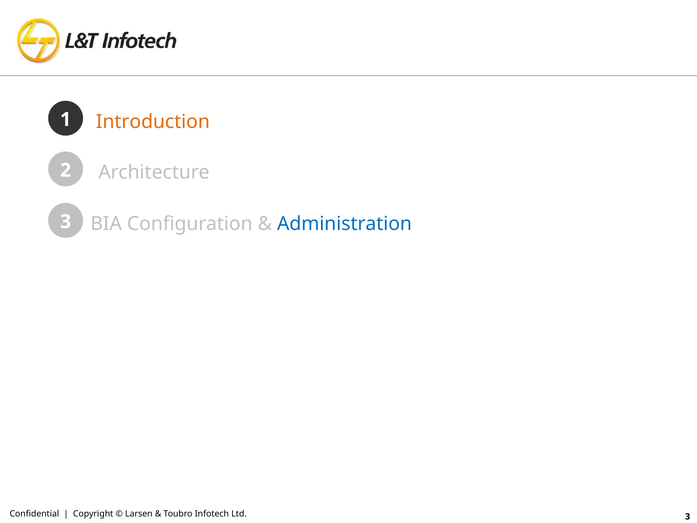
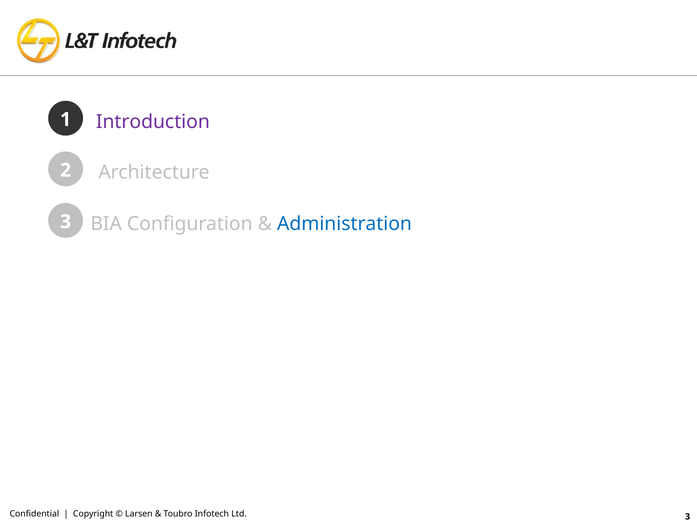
Introduction colour: orange -> purple
